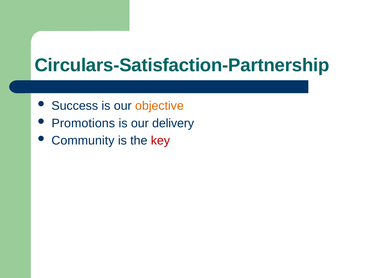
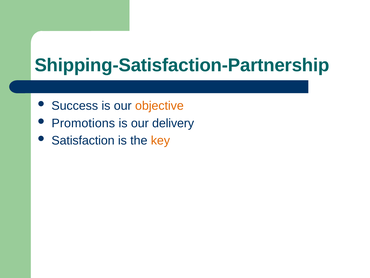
Circulars-Satisfaction-Partnership: Circulars-Satisfaction-Partnership -> Shipping-Satisfaction-Partnership
Community: Community -> Satisfaction
key colour: red -> orange
